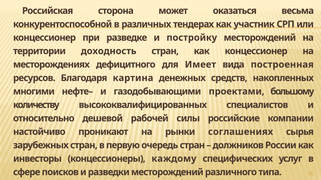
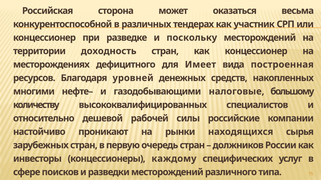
постройку: постройку -> поскольку
картина: картина -> уровней
проектами: проектами -> налоговые
соглашениях: соглашениях -> находящихся
